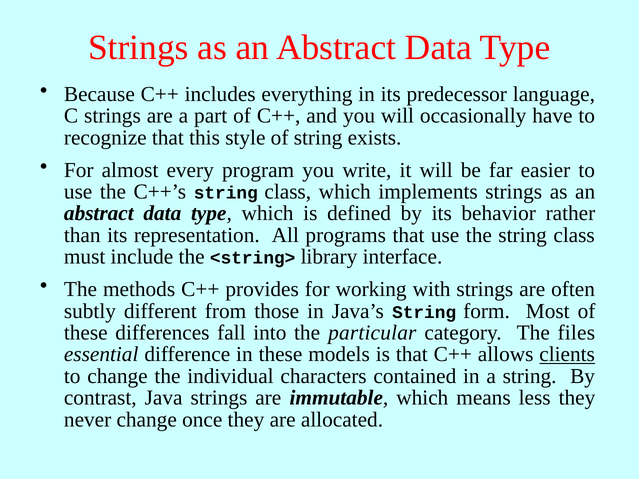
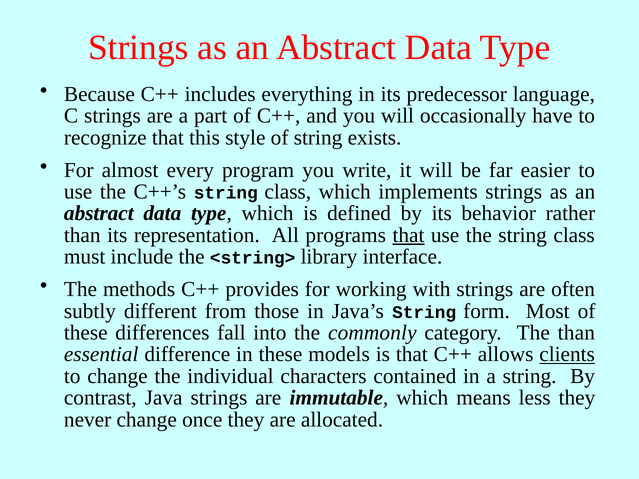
that at (408, 235) underline: none -> present
particular: particular -> commonly
The files: files -> than
